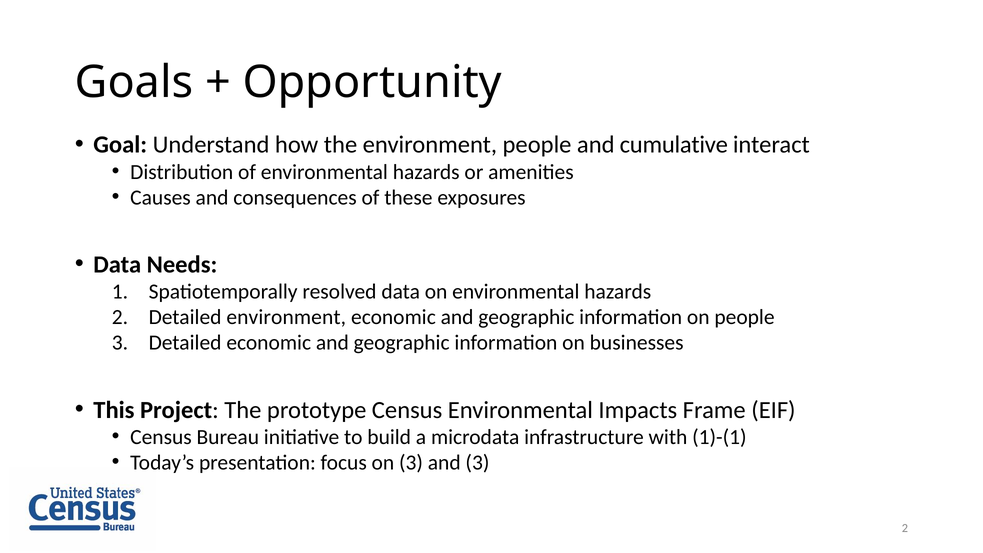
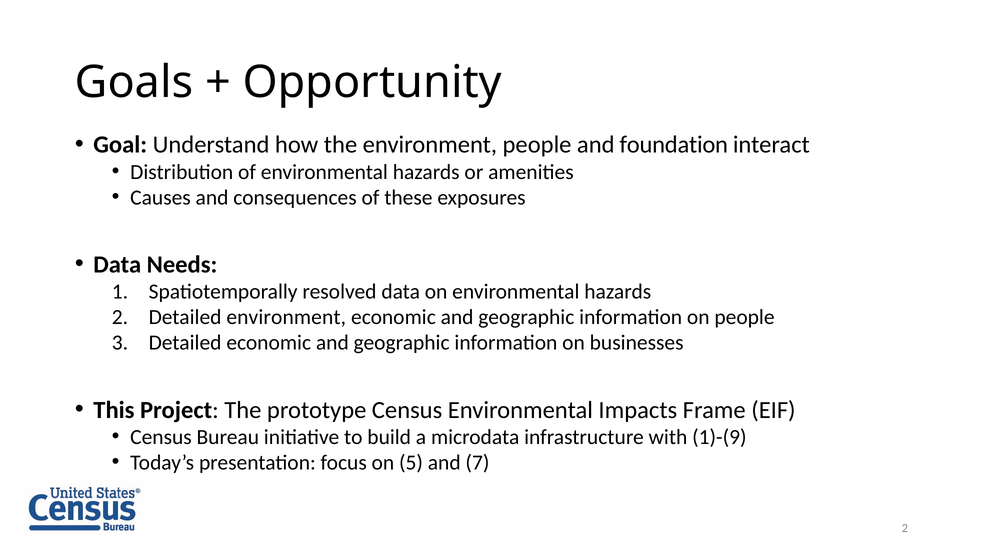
cumulative: cumulative -> foundation
1)-(1: 1)-(1 -> 1)-(9
on 3: 3 -> 5
and 3: 3 -> 7
